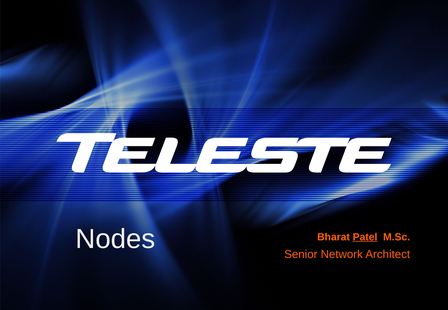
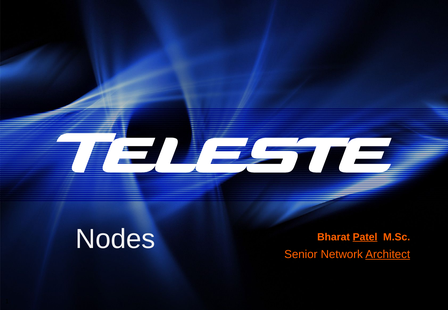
Architect underline: none -> present
